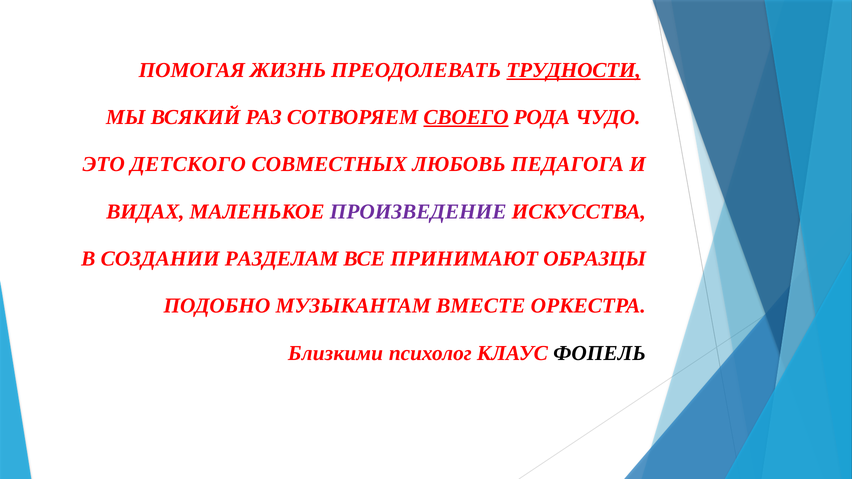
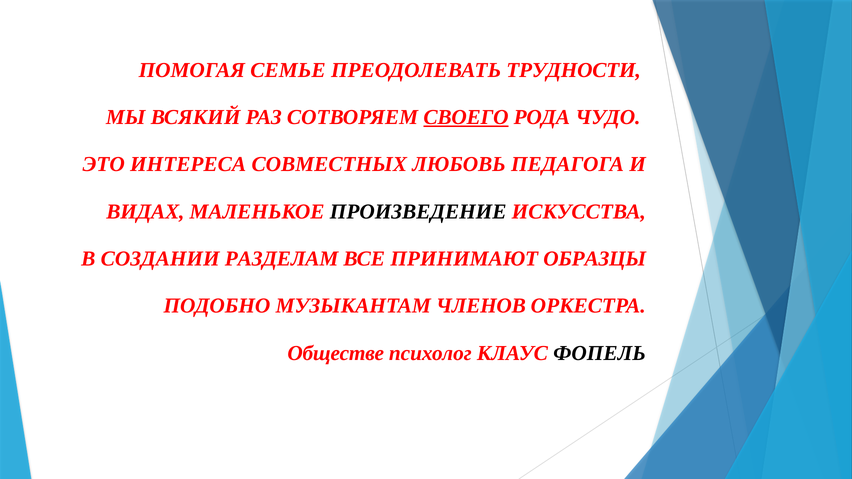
ЖИЗНЬ: ЖИЗНЬ -> СЕМЬЕ
ТРУДНОСТИ underline: present -> none
ДЕТСКОГО: ДЕТСКОГО -> ИНТЕРЕСА
ПРОИЗВЕДЕНИЕ colour: purple -> black
ВМЕСТЕ: ВМЕСТЕ -> ЧЛЕНОВ
Близкими: Близкими -> Обществе
